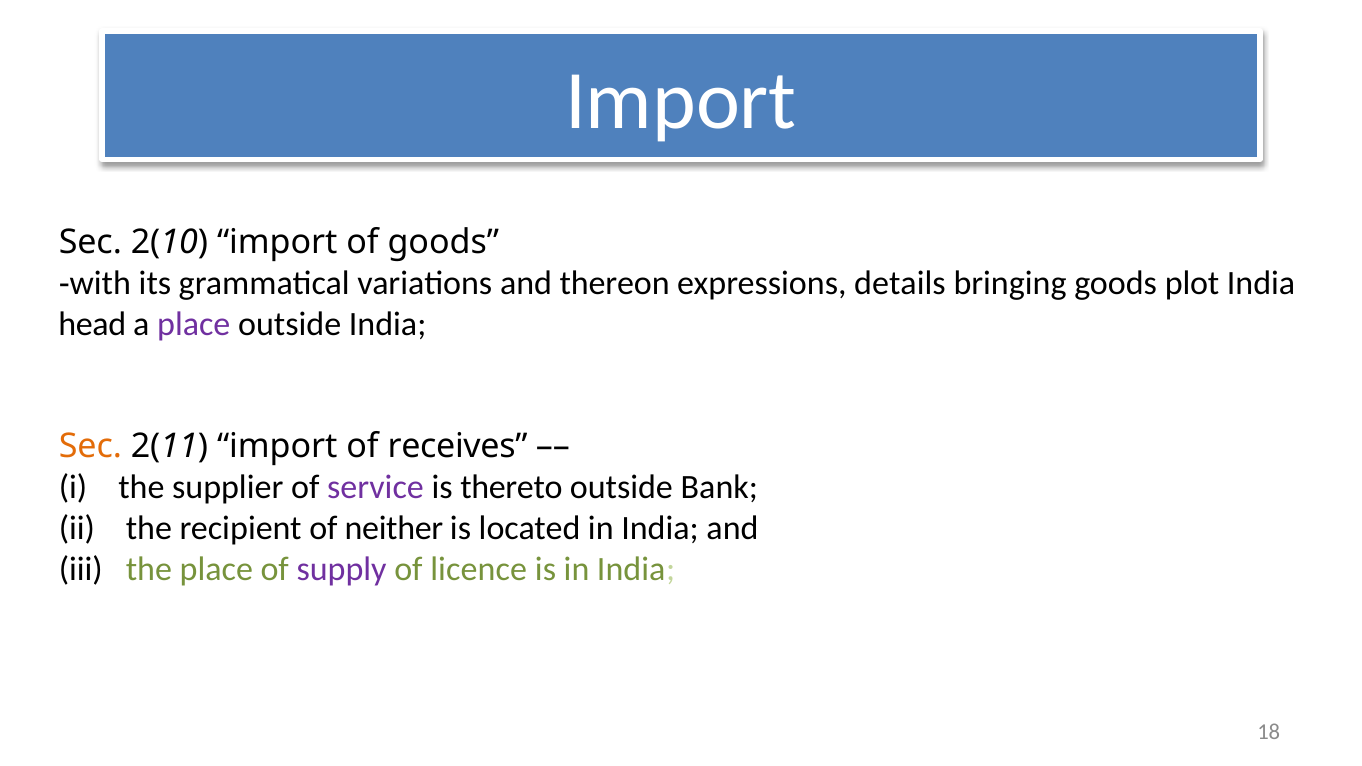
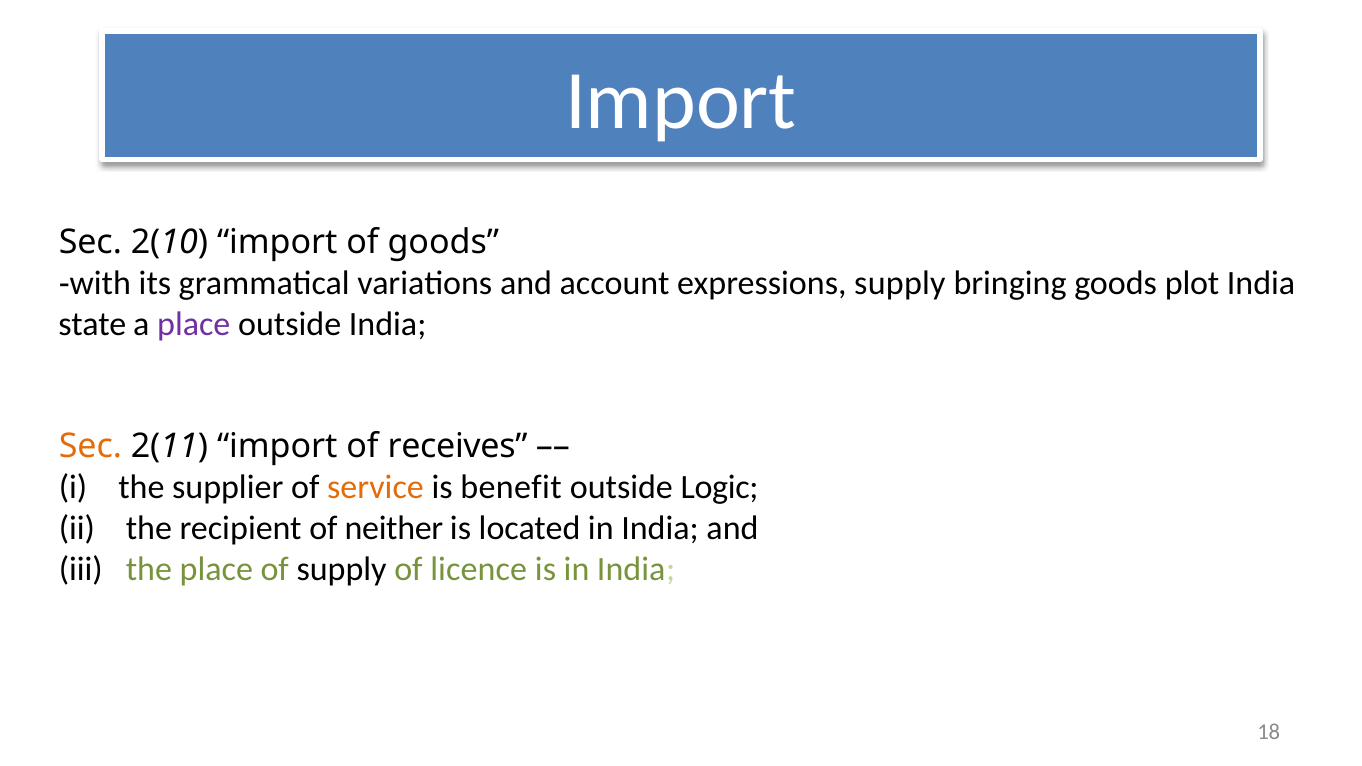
thereon: thereon -> account
expressions details: details -> supply
head: head -> state
service colour: purple -> orange
thereto: thereto -> benefit
Bank: Bank -> Logic
supply at (342, 569) colour: purple -> black
